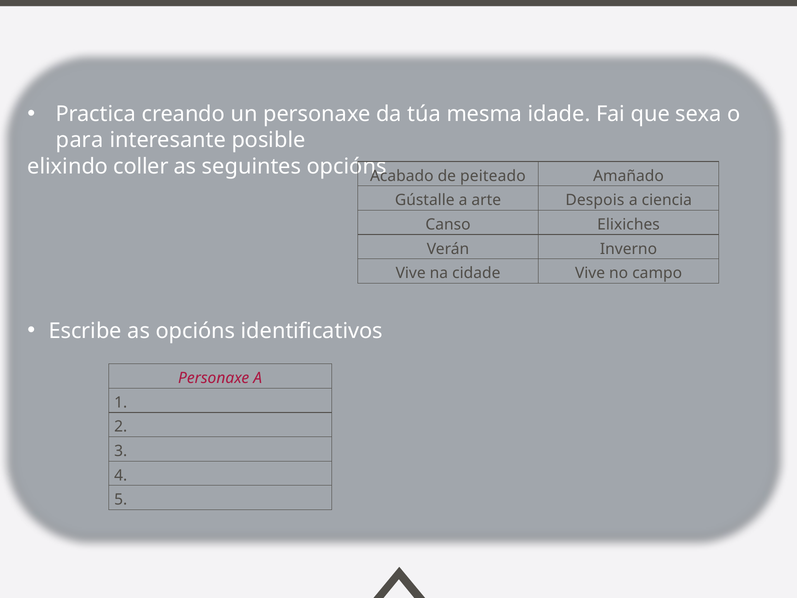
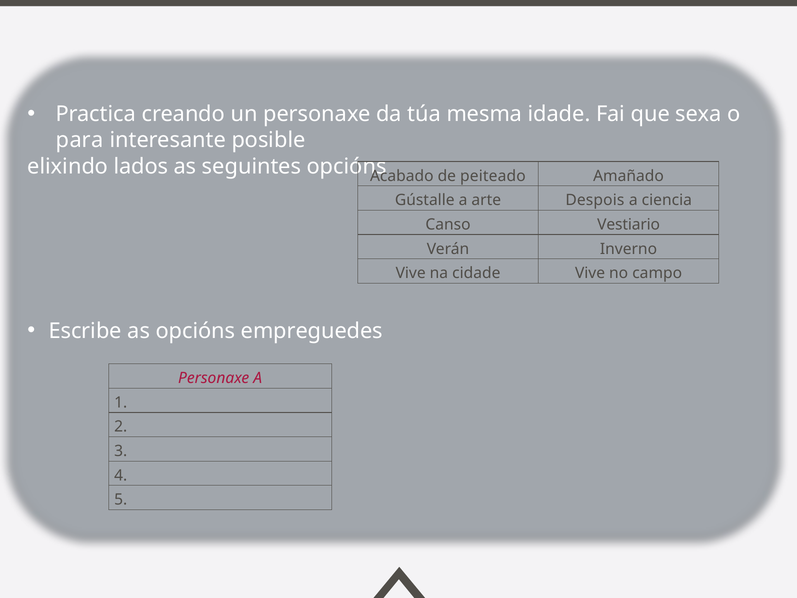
coller: coller -> lados
Elixiches: Elixiches -> Vestiario
identificativos: identificativos -> empreguedes
